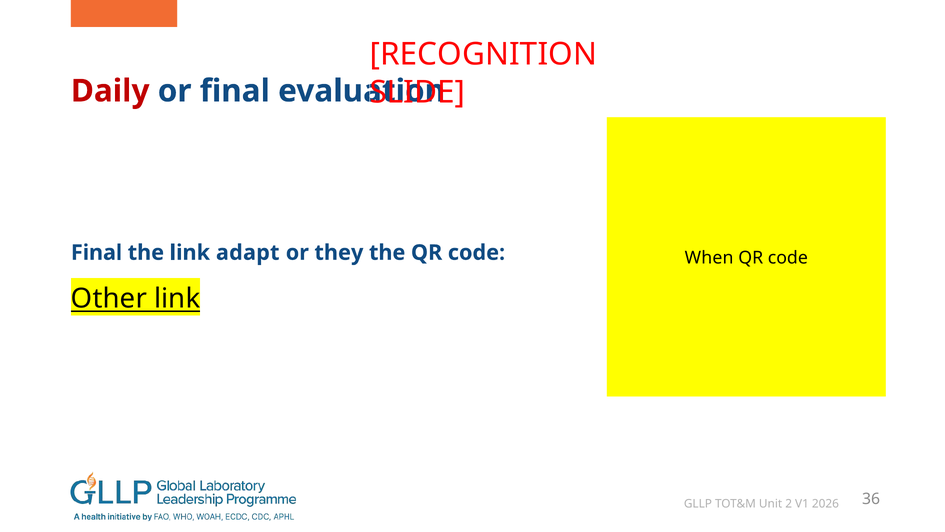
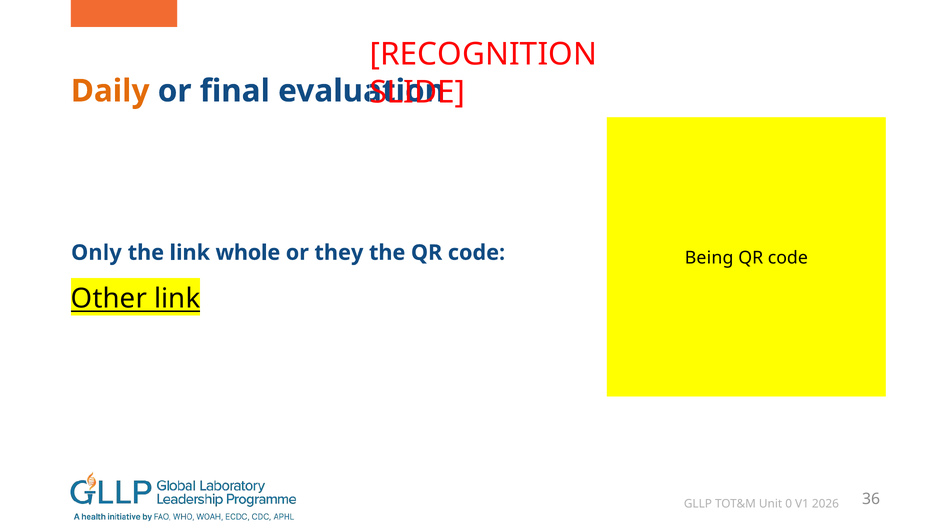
Daily colour: red -> orange
Final at (97, 252): Final -> Only
adapt: adapt -> whole
When: When -> Being
2: 2 -> 0
